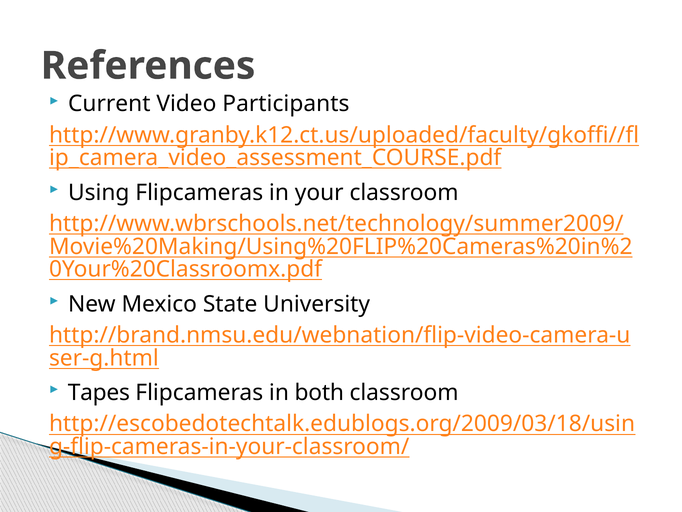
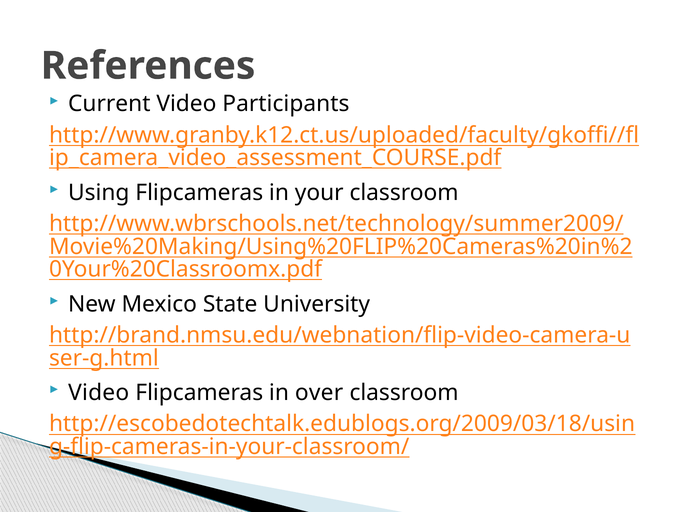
Tapes at (99, 392): Tapes -> Video
both: both -> over
